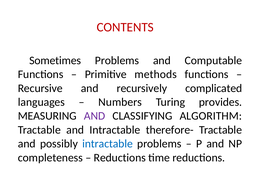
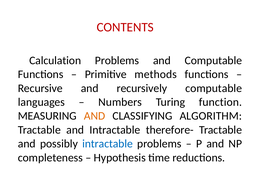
Sometimes: Sometimes -> Calculation
recursively complicated: complicated -> computable
provides: provides -> function
AND at (95, 116) colour: purple -> orange
Reductions at (120, 158): Reductions -> Hypothesis
